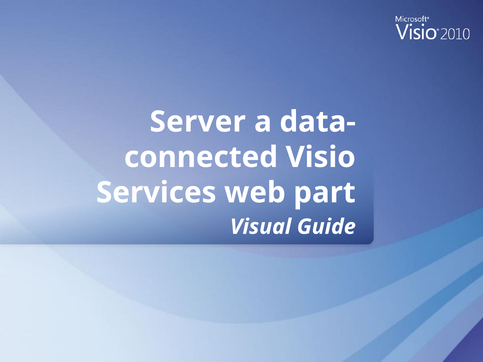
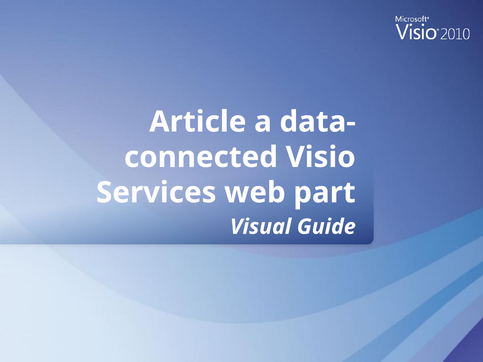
Server: Server -> Article
